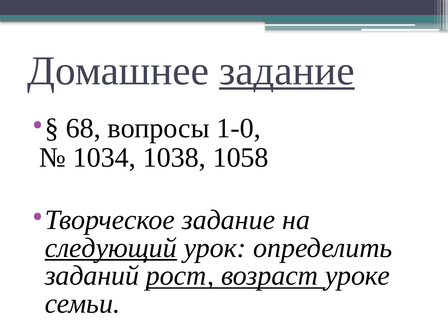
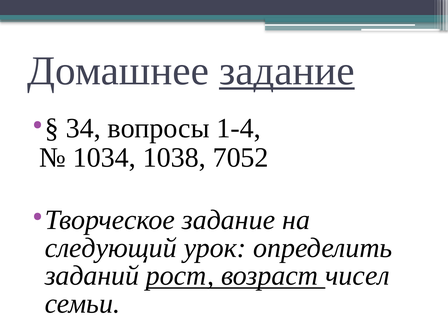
68: 68 -> 34
1-0: 1-0 -> 1-4
1058: 1058 -> 7052
следующий underline: present -> none
уроке: уроке -> чисел
